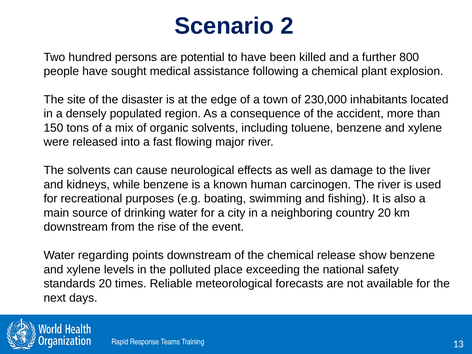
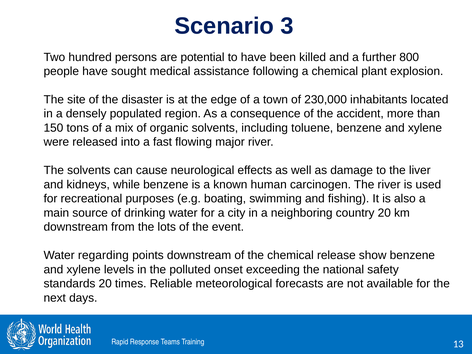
2: 2 -> 3
rise: rise -> lots
place: place -> onset
